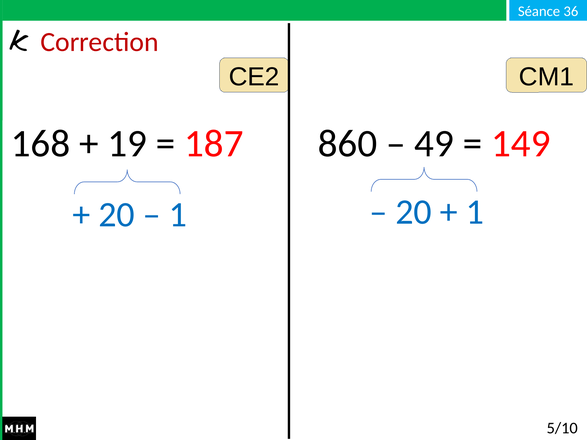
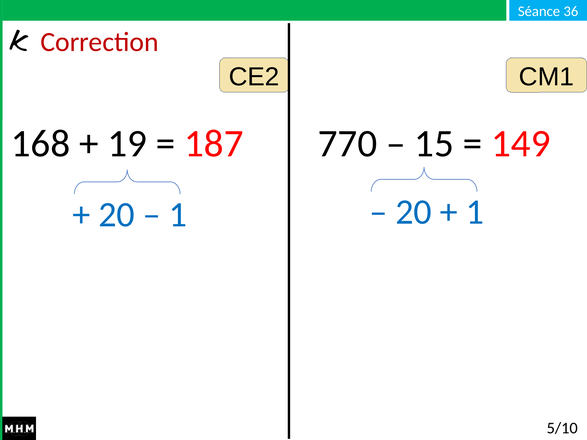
860: 860 -> 770
49: 49 -> 15
